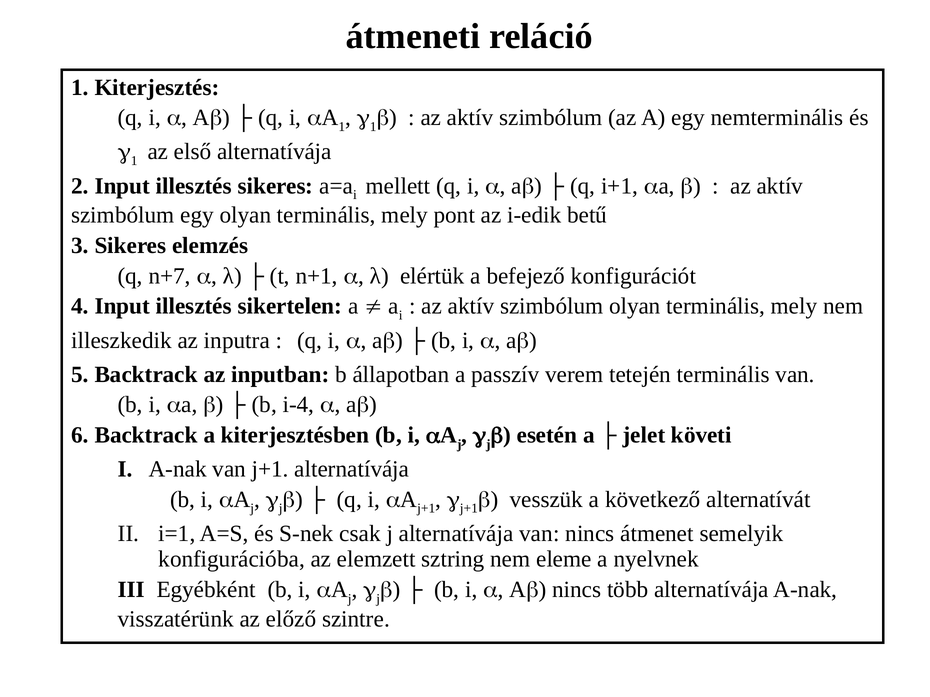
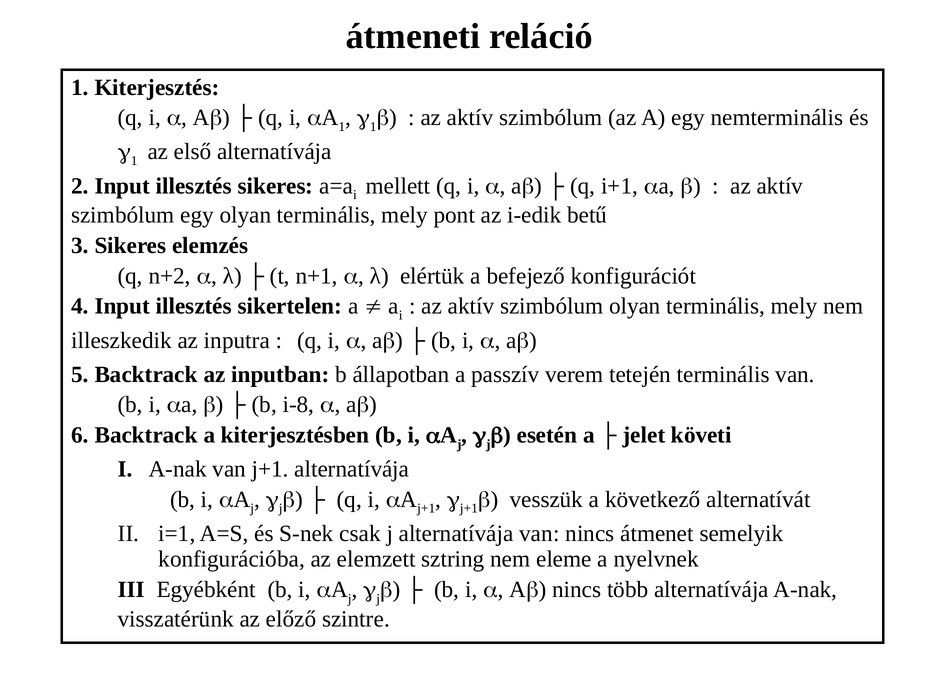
n+7: n+7 -> n+2
i-4: i-4 -> i-8
